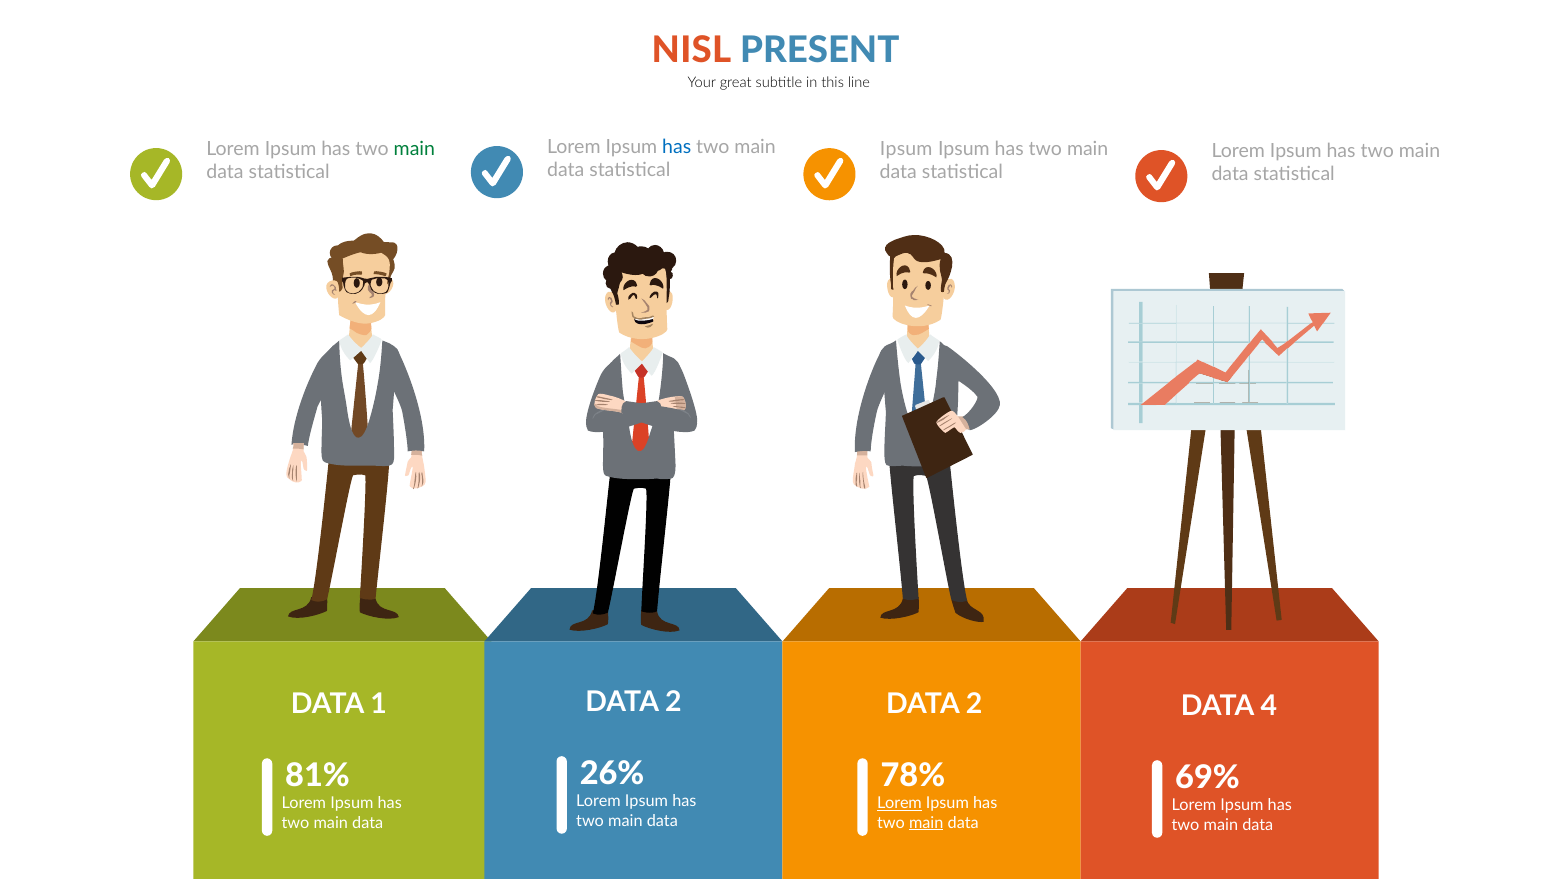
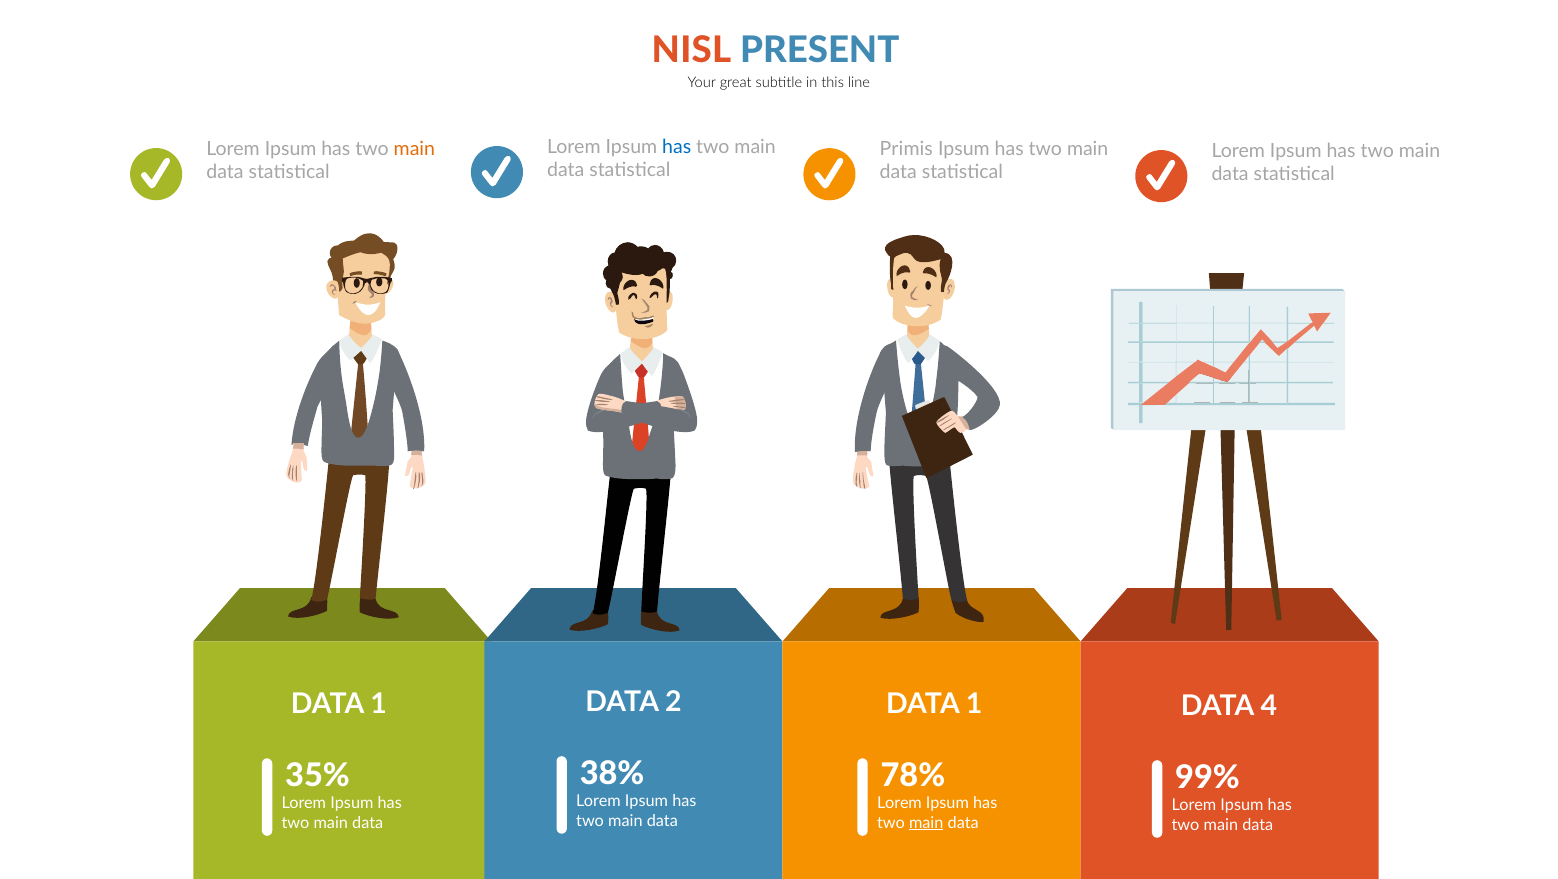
main at (414, 149) colour: green -> orange
Ipsum at (906, 149): Ipsum -> Primis
2 at (974, 703): 2 -> 1
26%: 26% -> 38%
81%: 81% -> 35%
69%: 69% -> 99%
Lorem at (899, 803) underline: present -> none
